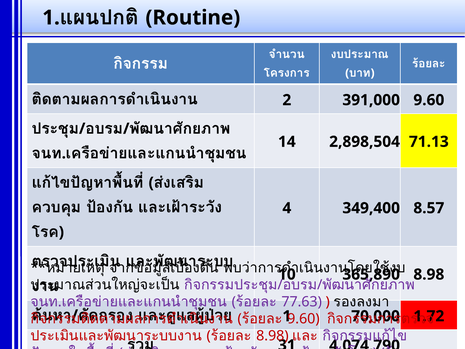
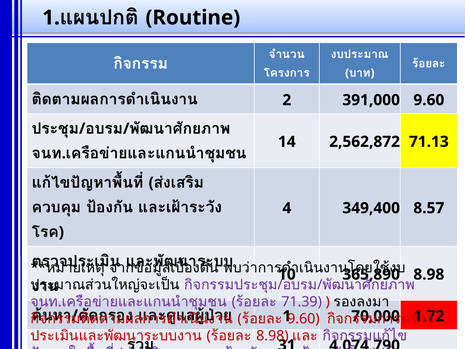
2,898,504: 2,898,504 -> 2,562,872
77.63: 77.63 -> 71.39
